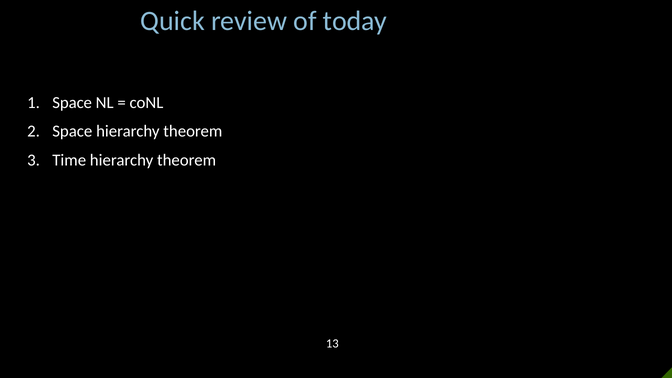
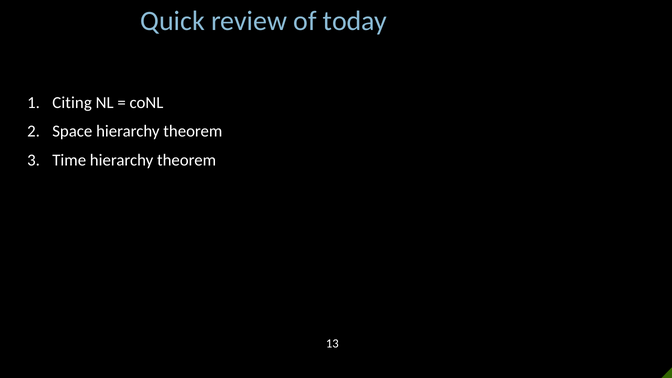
Space at (72, 103): Space -> Citing
